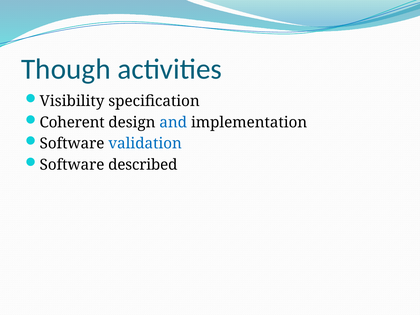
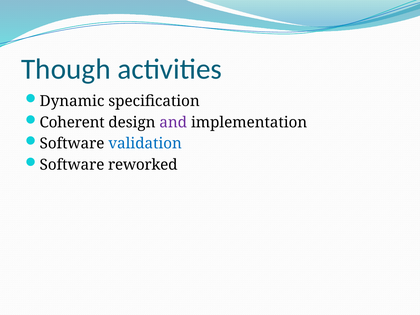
Visibility: Visibility -> Dynamic
and colour: blue -> purple
described: described -> reworked
